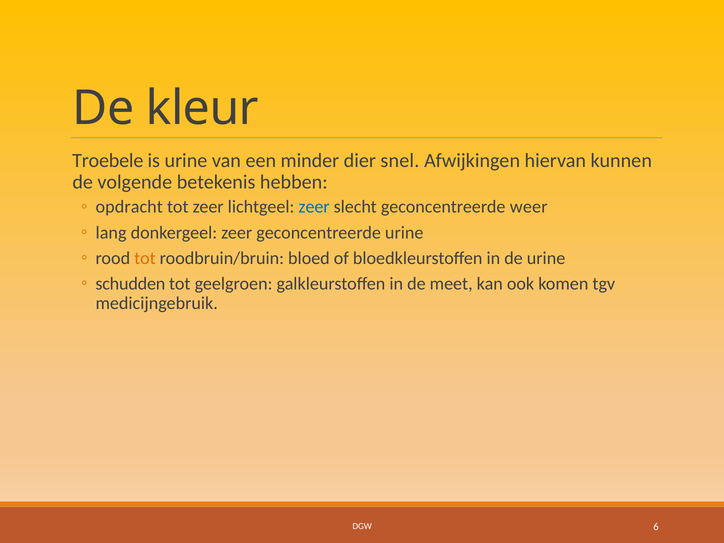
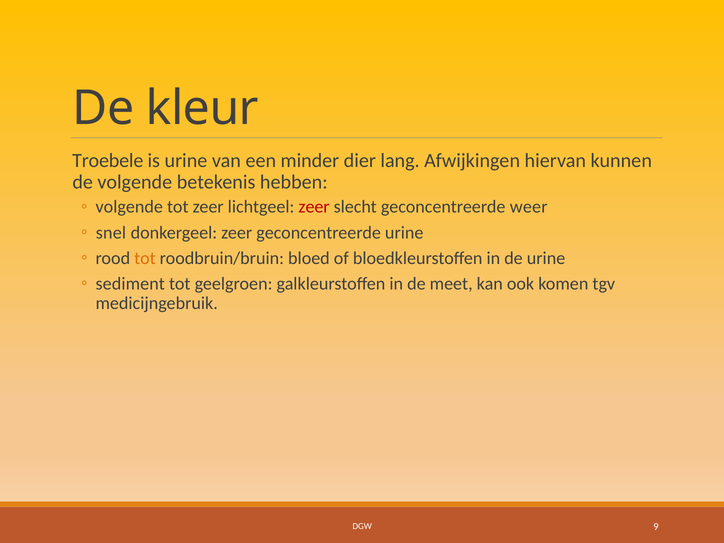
snel: snel -> lang
opdracht at (129, 207): opdracht -> volgende
zeer at (314, 207) colour: blue -> red
lang: lang -> snel
schudden: schudden -> sediment
6: 6 -> 9
